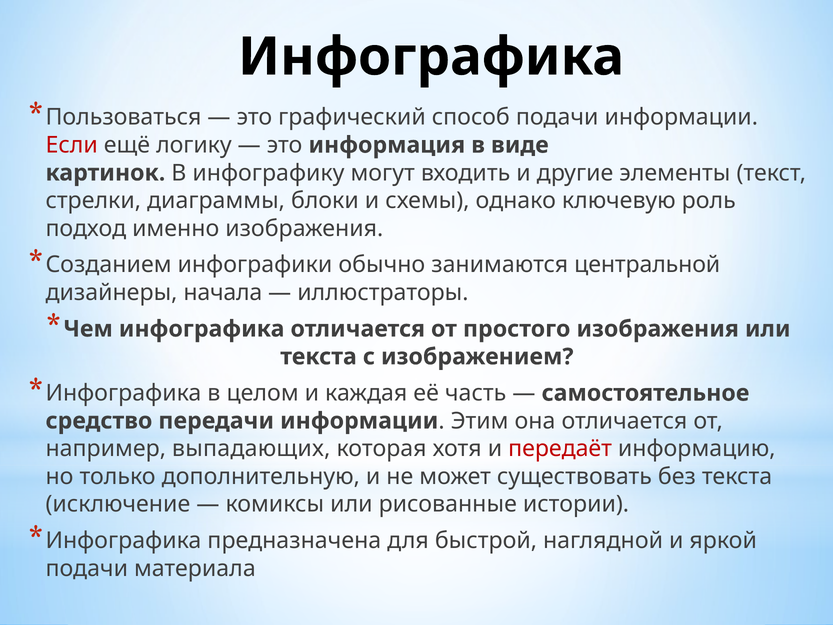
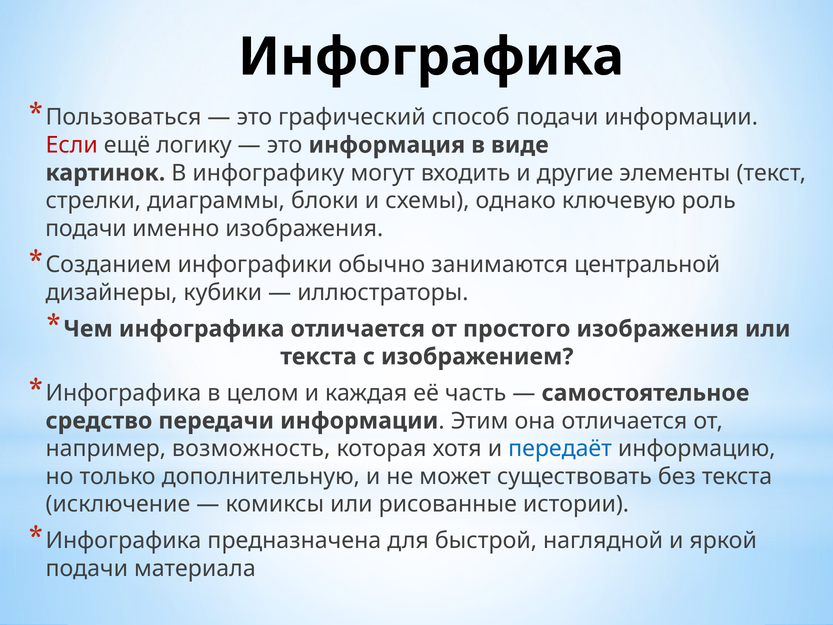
подход at (86, 228): подход -> подачи
начала: начала -> кубики
выпадающих: выпадающих -> возможность
передаёт colour: red -> blue
